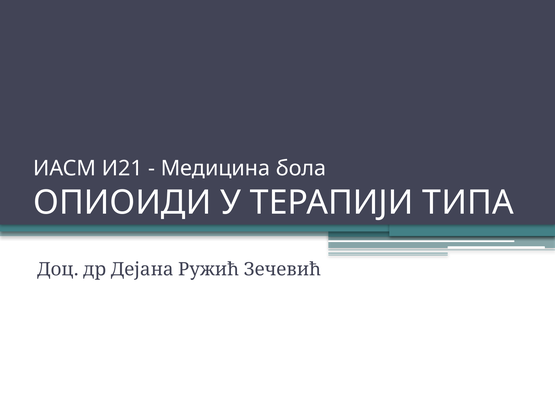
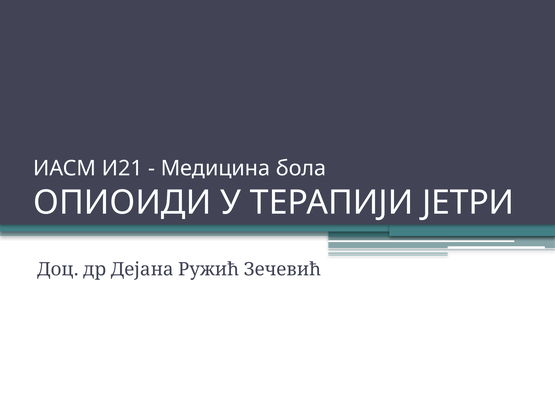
ТИПА: ТИПА -> ЈЕТРИ
